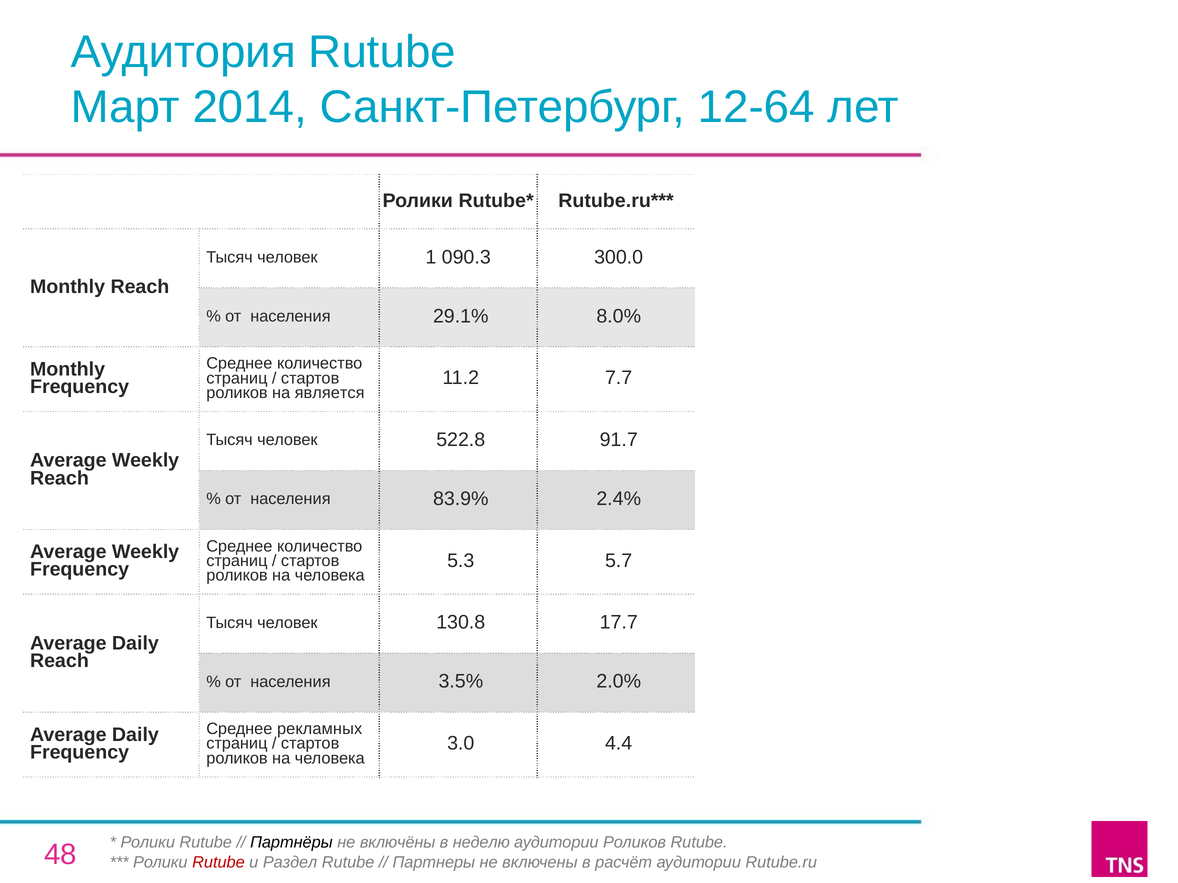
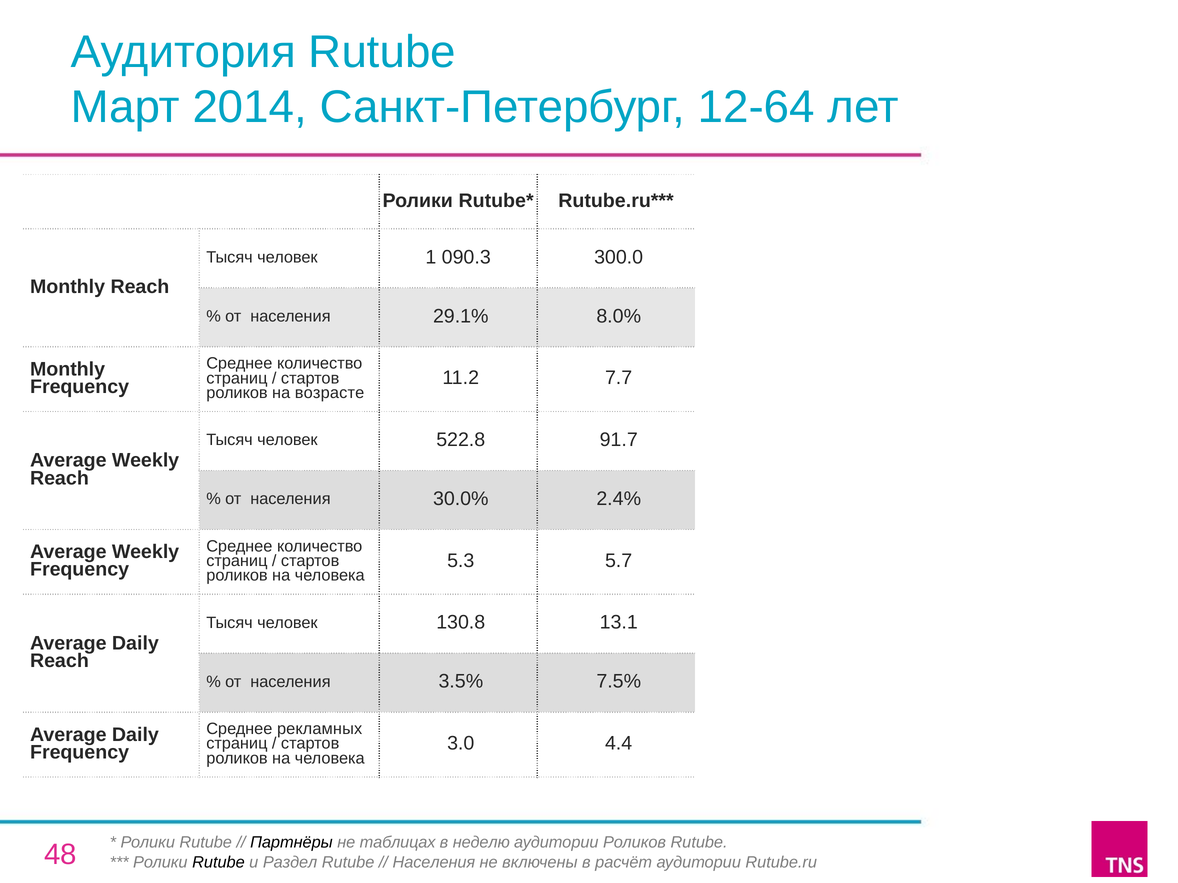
является: является -> возрасте
83.9%: 83.9% -> 30.0%
17.7: 17.7 -> 13.1
2.0%: 2.0% -> 7.5%
включёны: включёны -> таблицах
Rutube at (219, 863) colour: red -> black
Партнеры at (434, 863): Партнеры -> Населения
